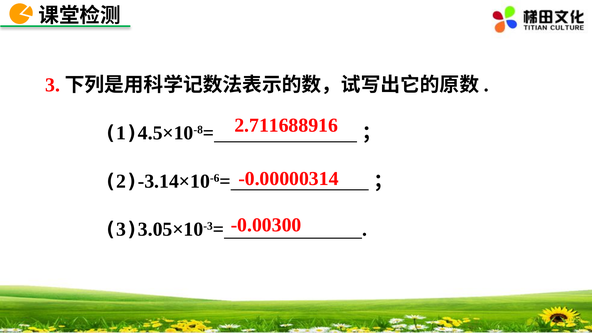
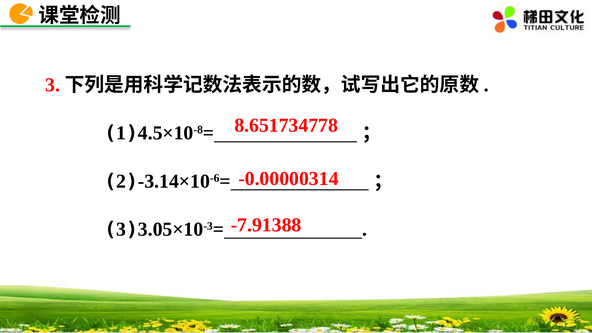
2.711688916: 2.711688916 -> 8.651734778
-0.00300: -0.00300 -> -7.91388
